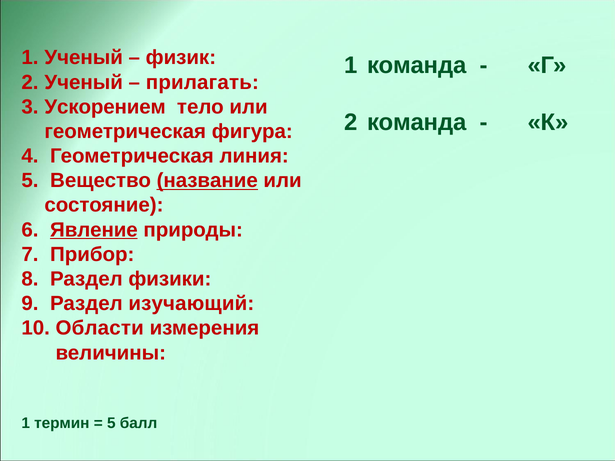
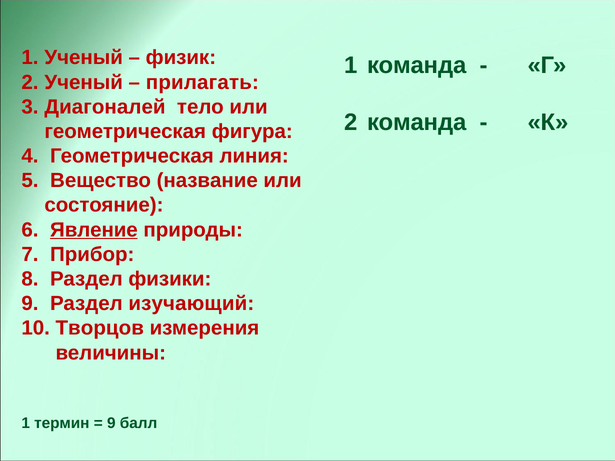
Ускорением: Ускорением -> Диагоналей
название underline: present -> none
Области: Области -> Творцов
5 at (111, 423): 5 -> 9
